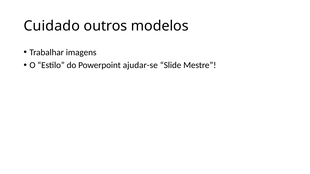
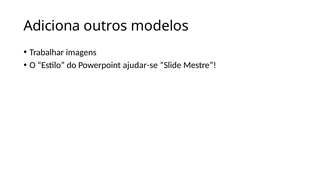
Cuidado: Cuidado -> Adiciona
